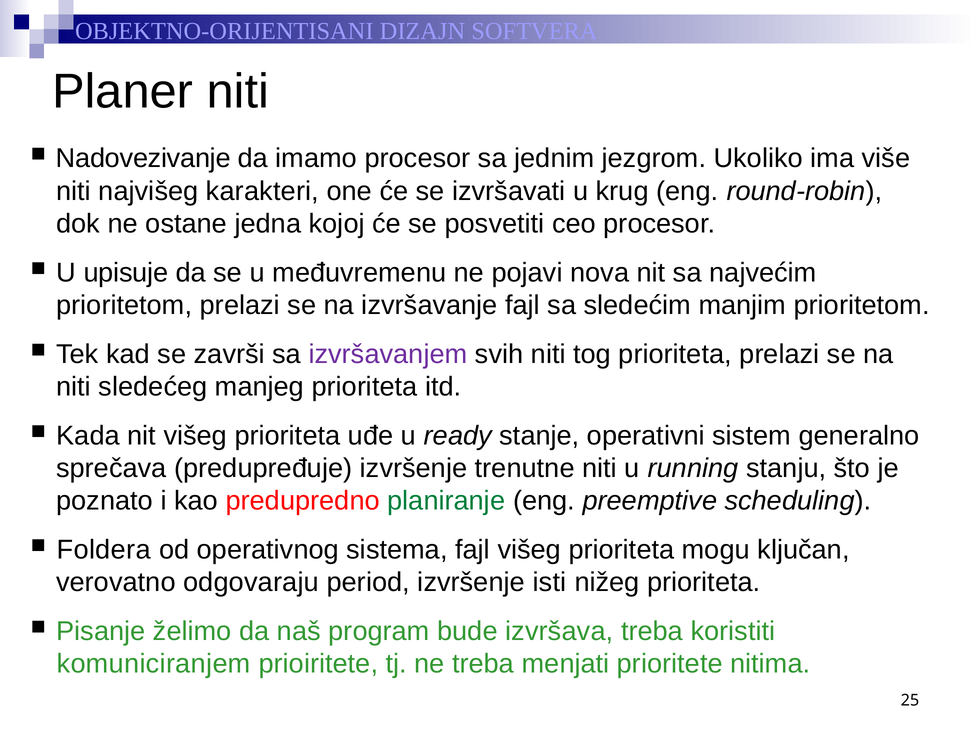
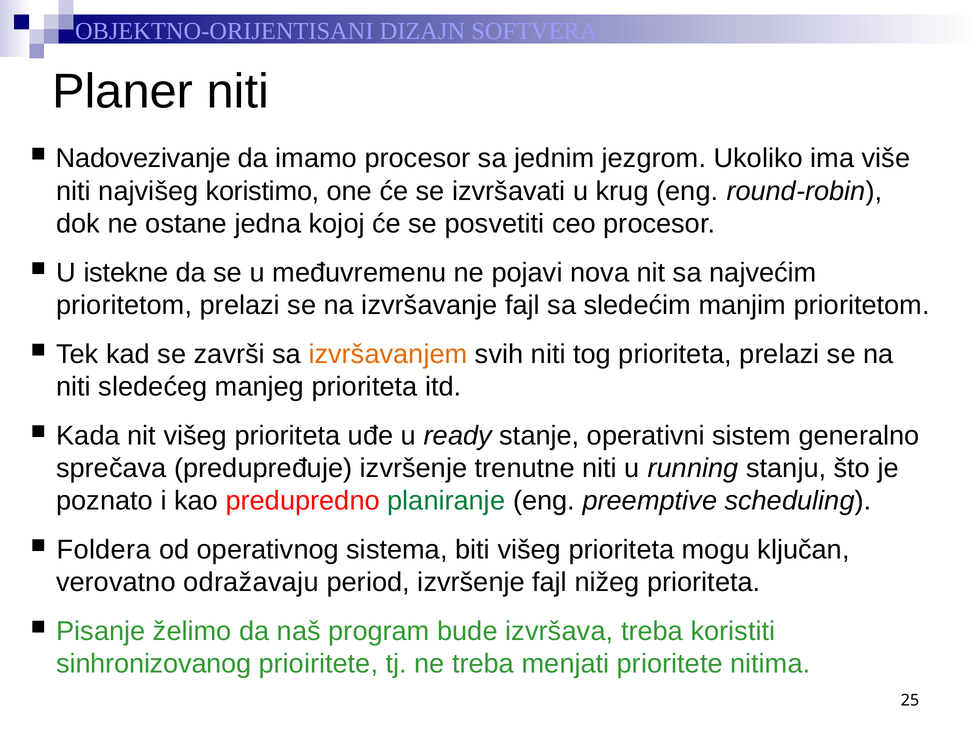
karakteri: karakteri -> koristimo
upisuje: upisuje -> istekne
izvršavanjem colour: purple -> orange
sistema fajl: fajl -> biti
odgovaraju: odgovaraju -> odražavaju
izvršenje isti: isti -> fajl
komuniciranjem: komuniciranjem -> sinhronizovanog
